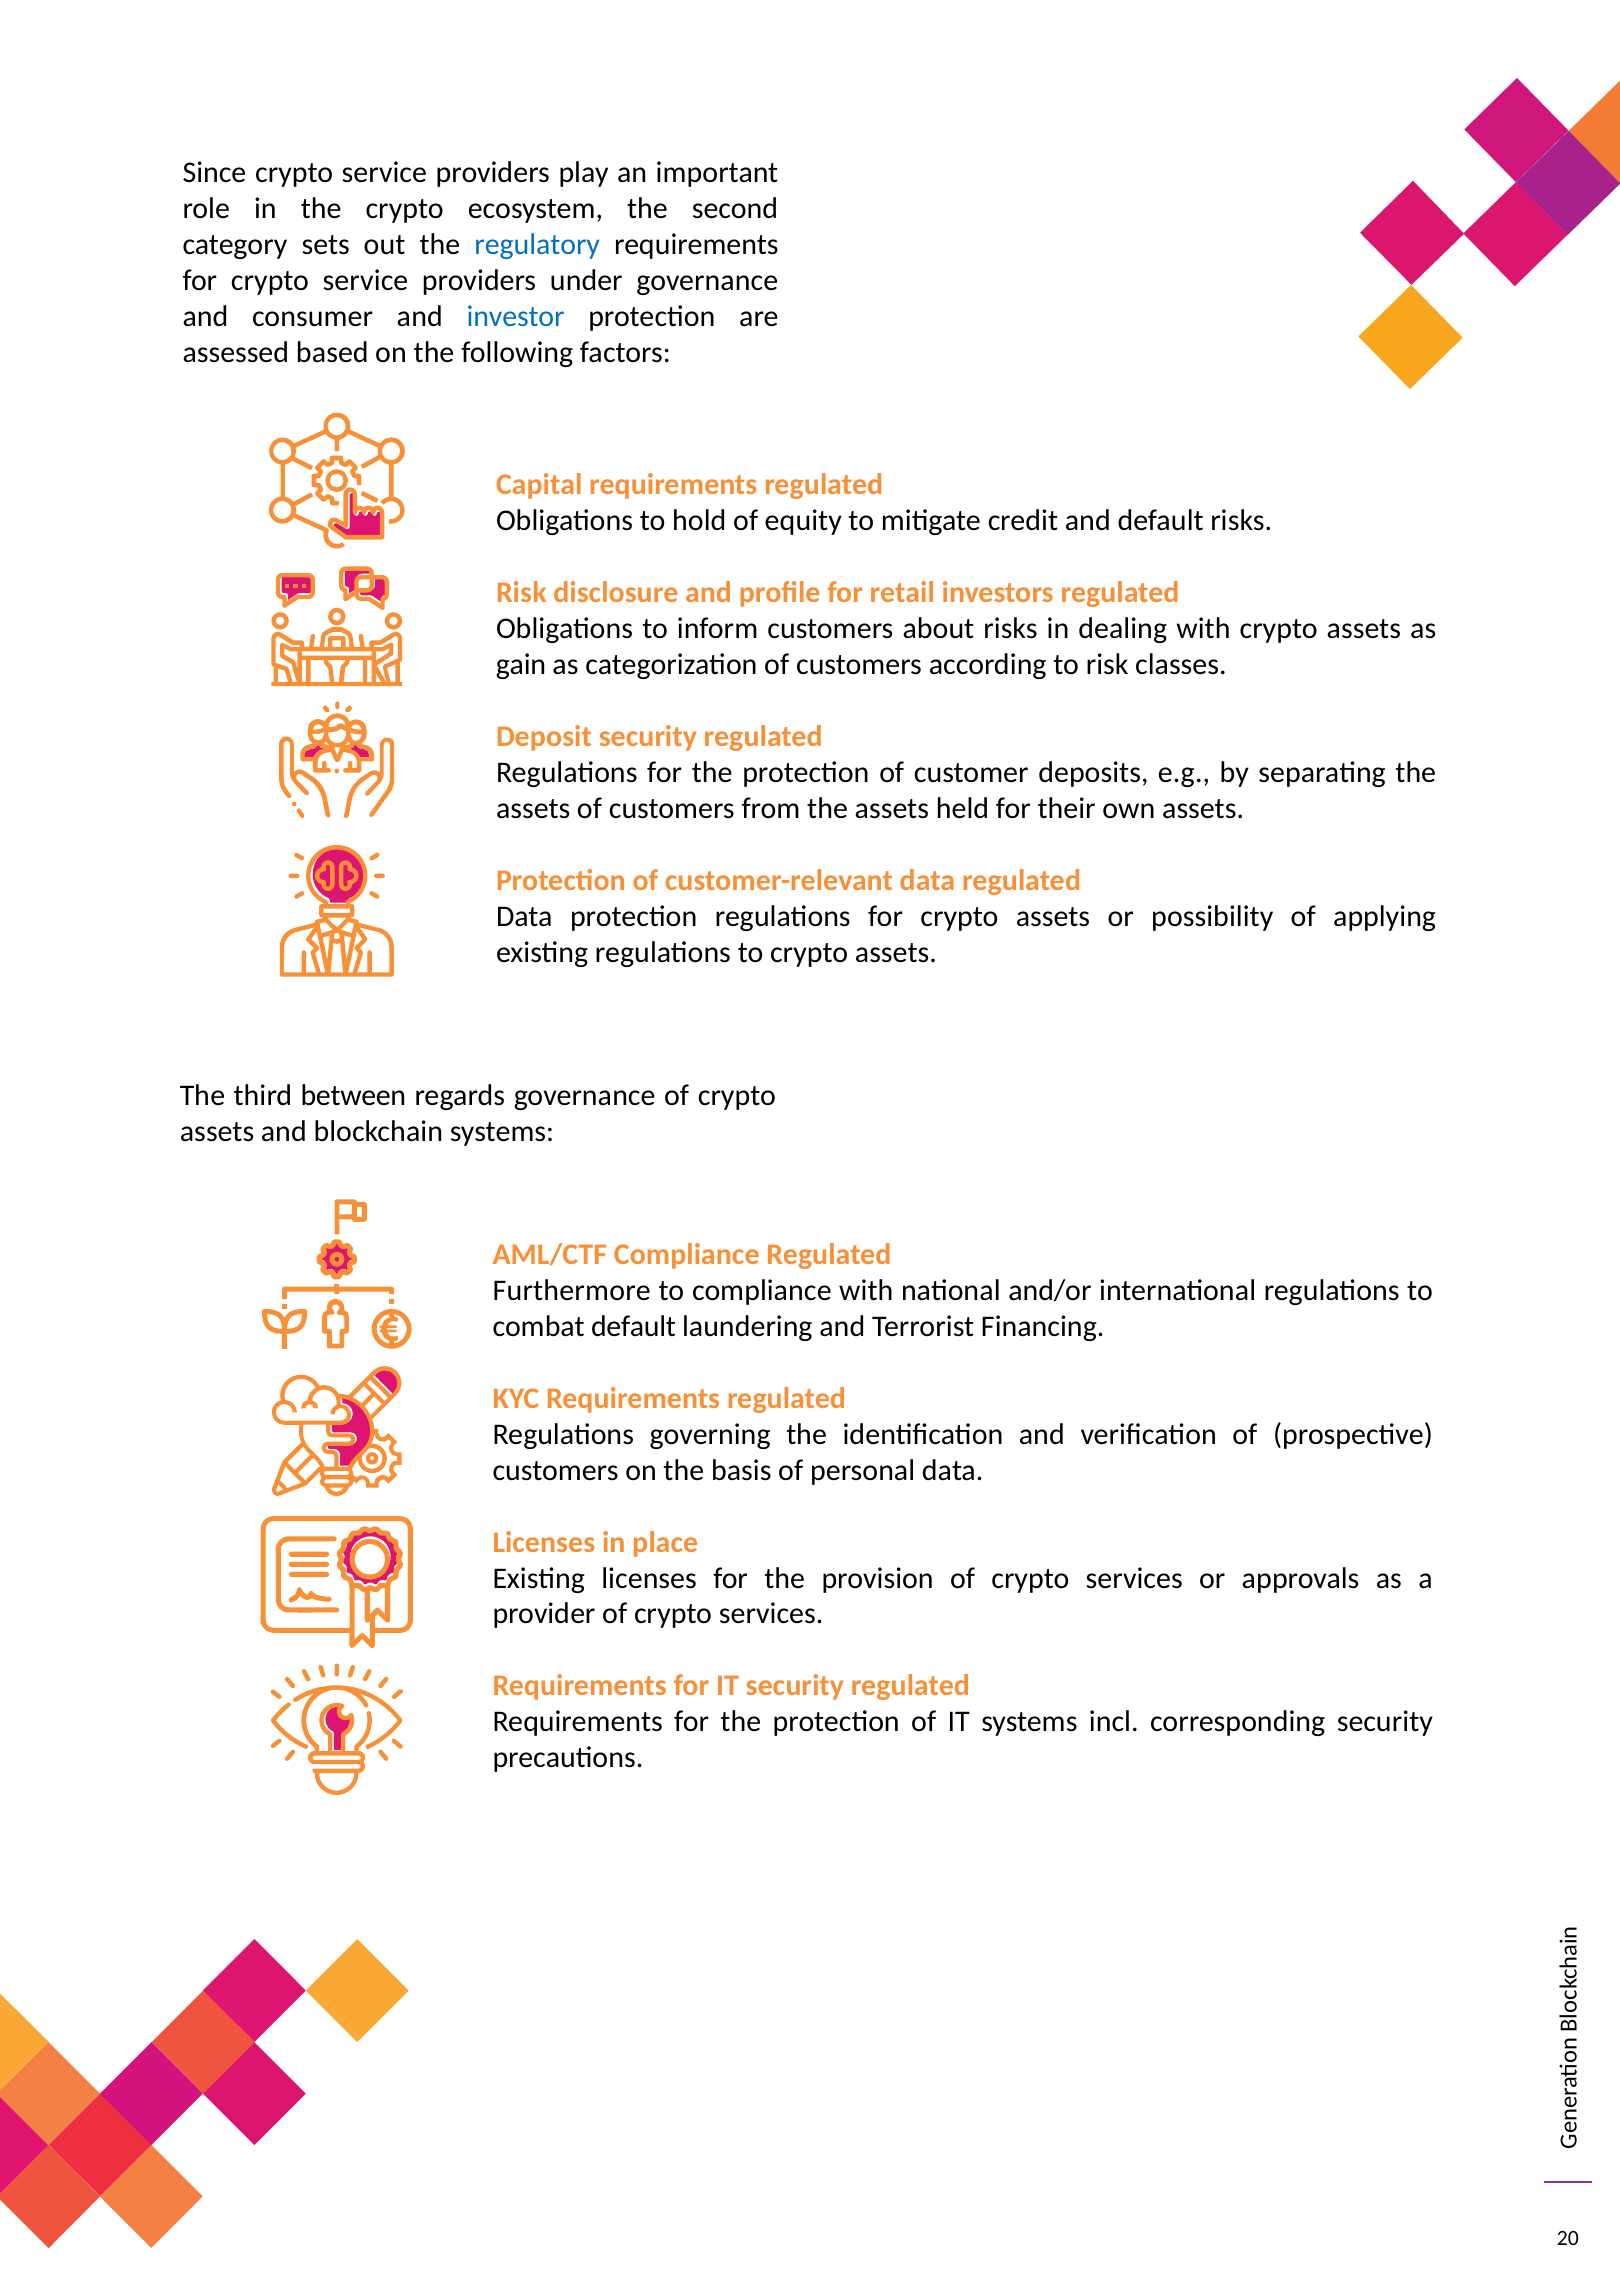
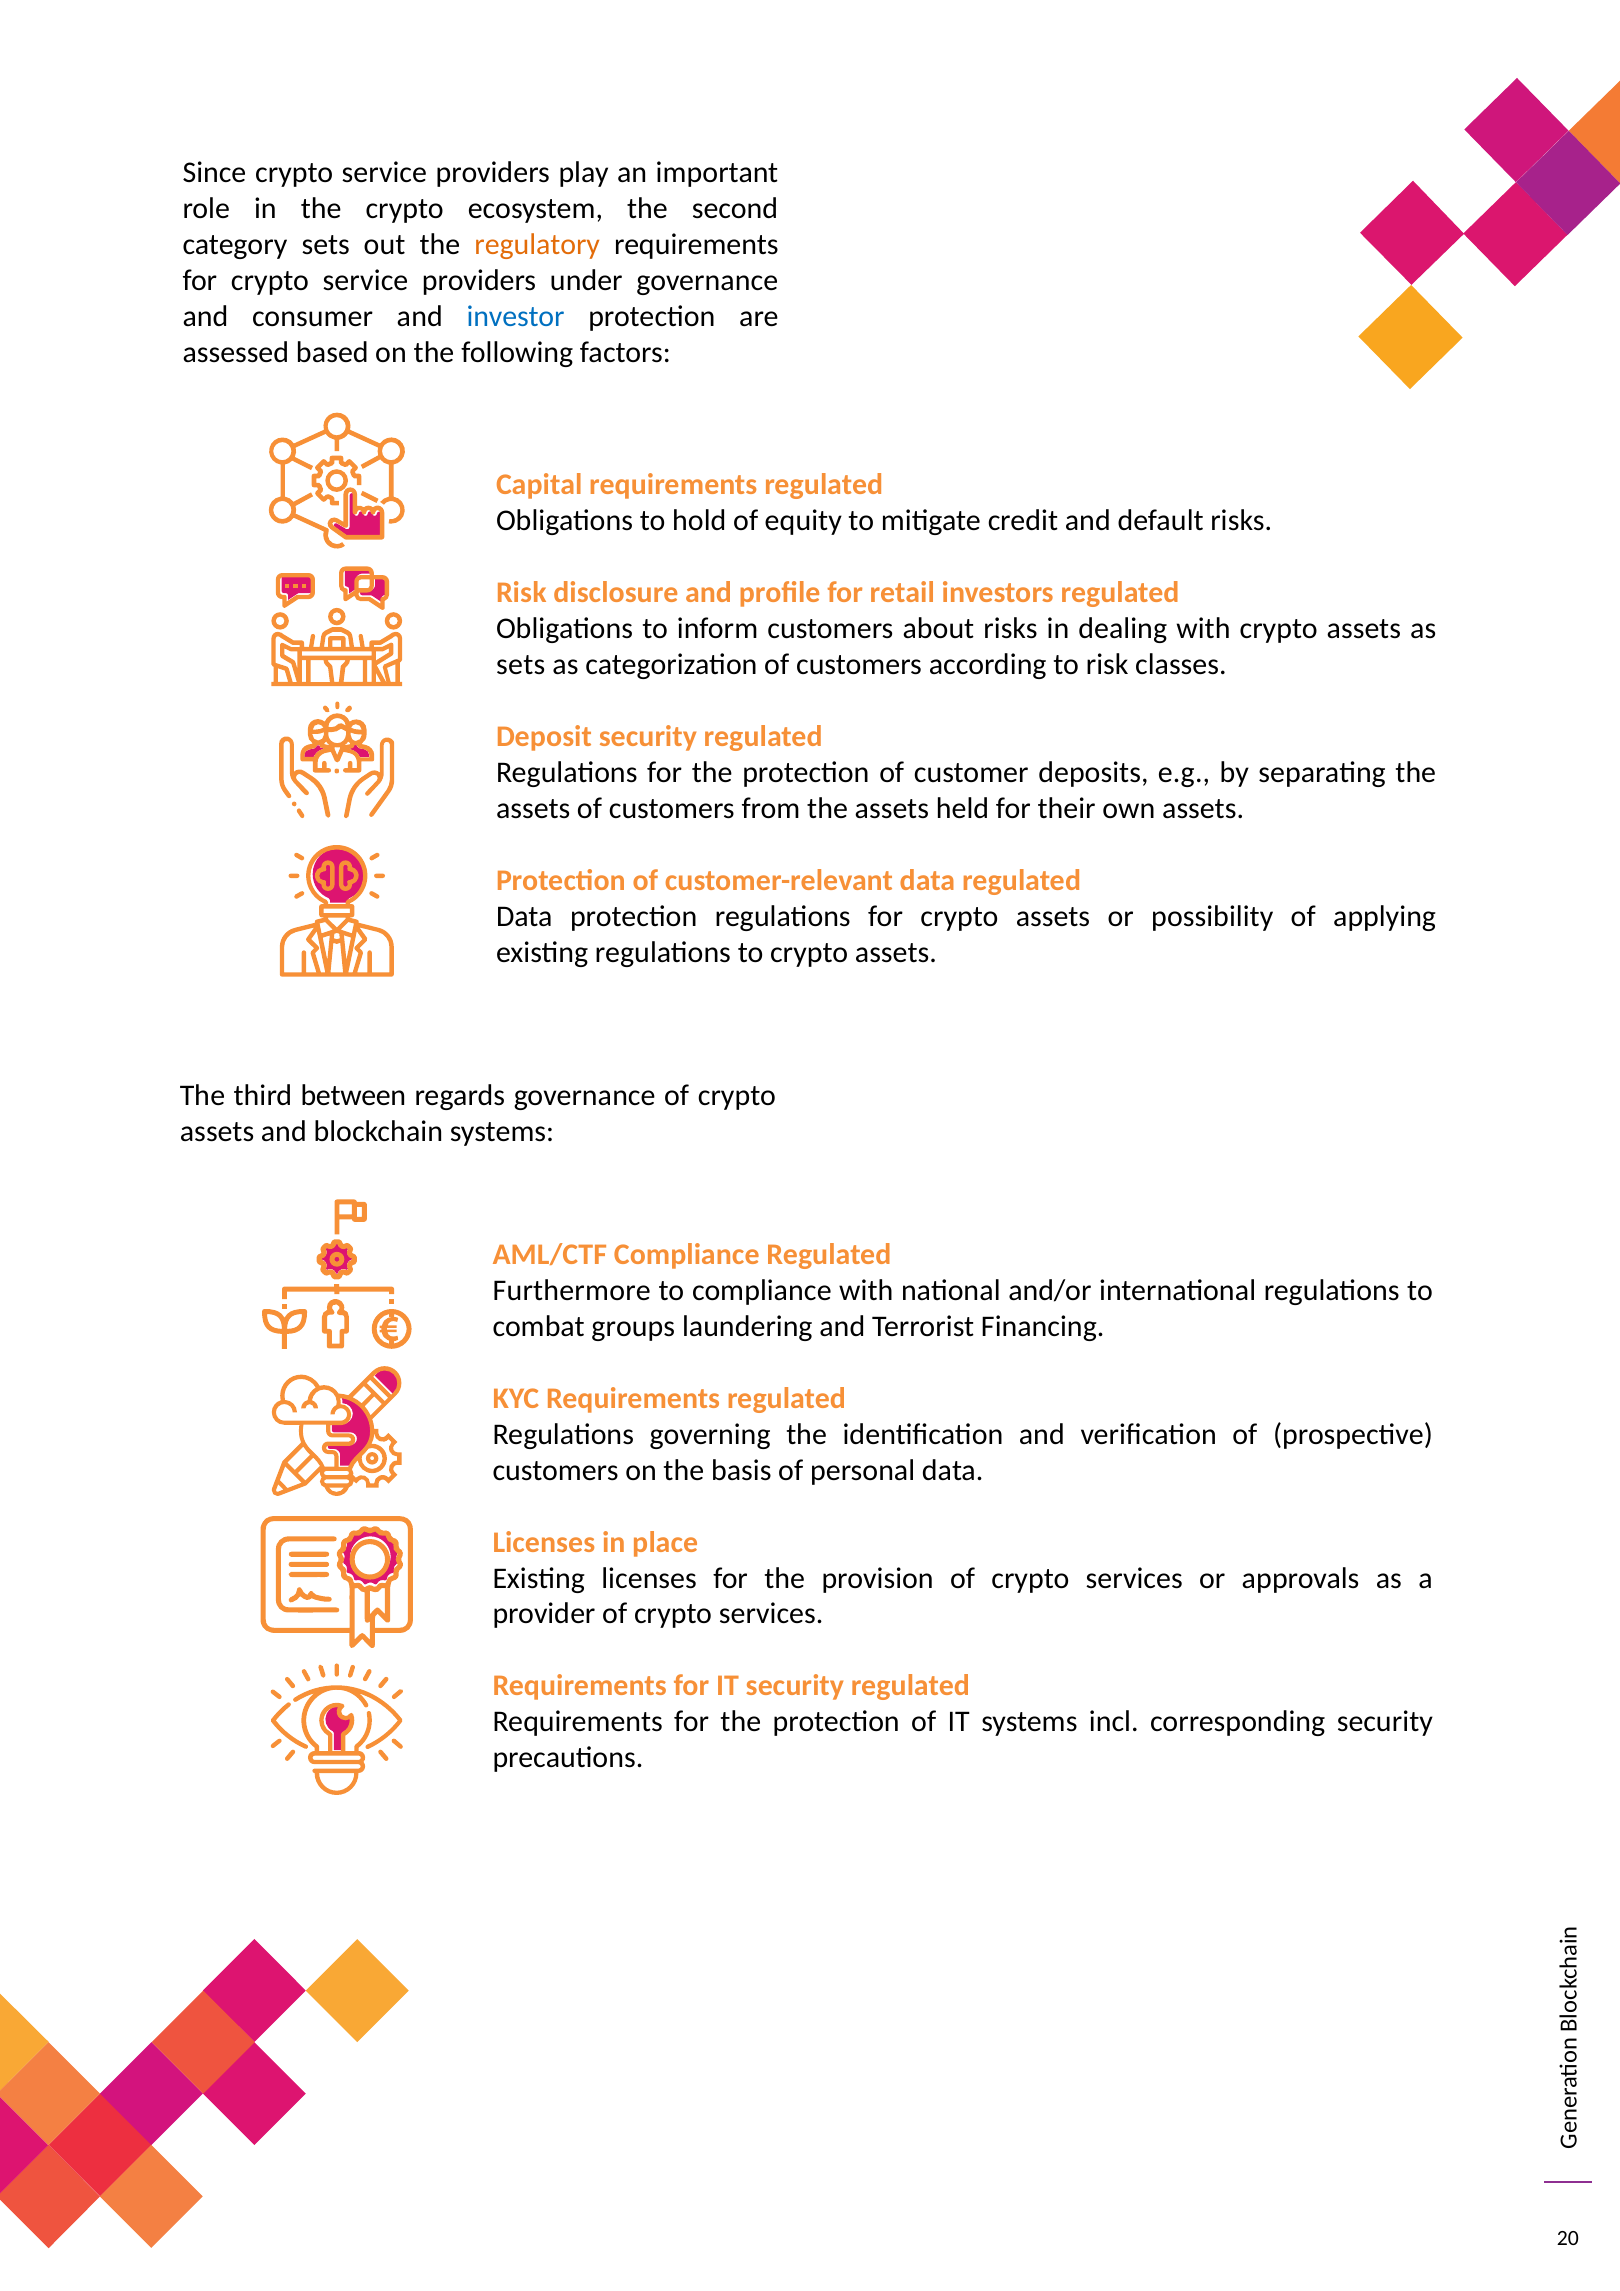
regulatory colour: blue -> orange
gain at (521, 665): gain -> sets
combat default: default -> groups
